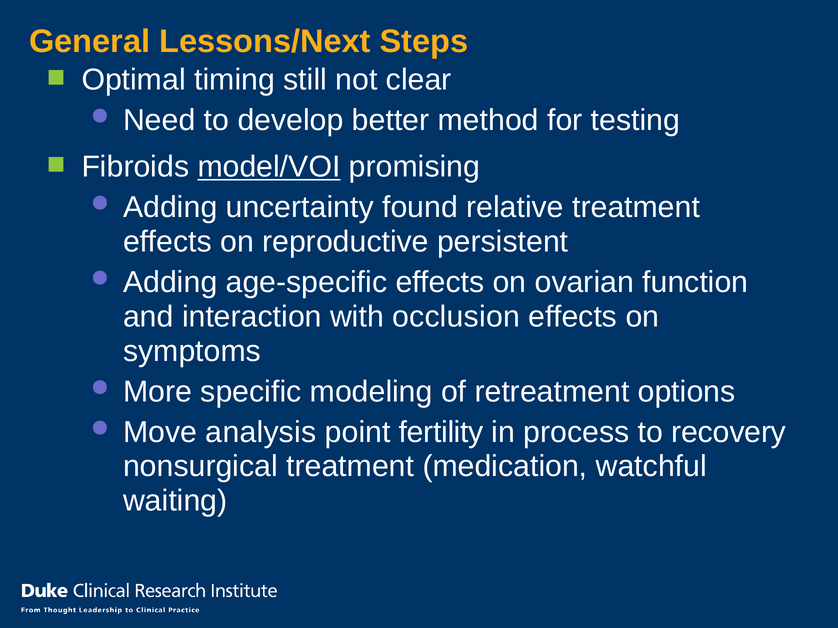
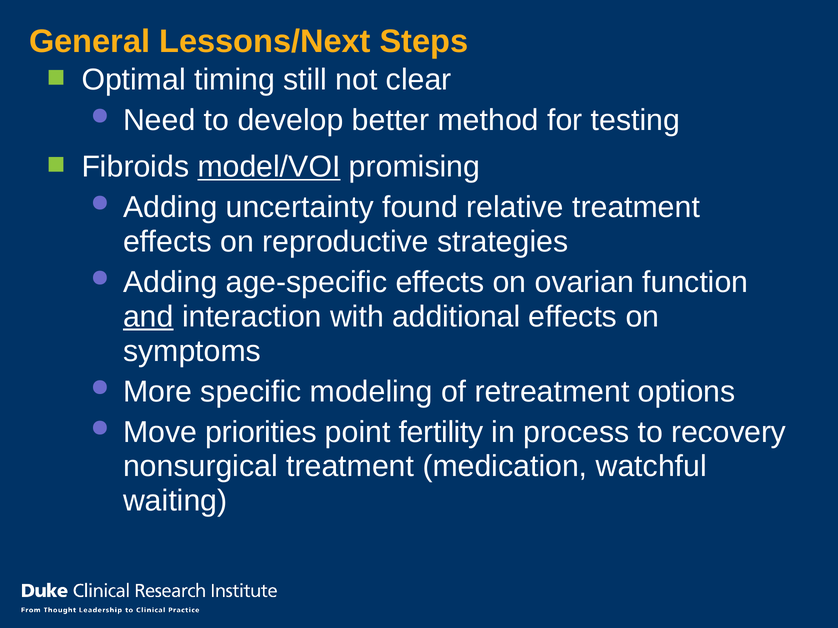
persistent: persistent -> strategies
and underline: none -> present
occlusion: occlusion -> additional
analysis: analysis -> priorities
